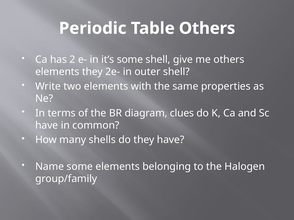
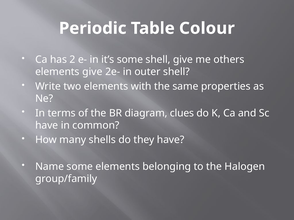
Table Others: Others -> Colour
elements they: they -> give
